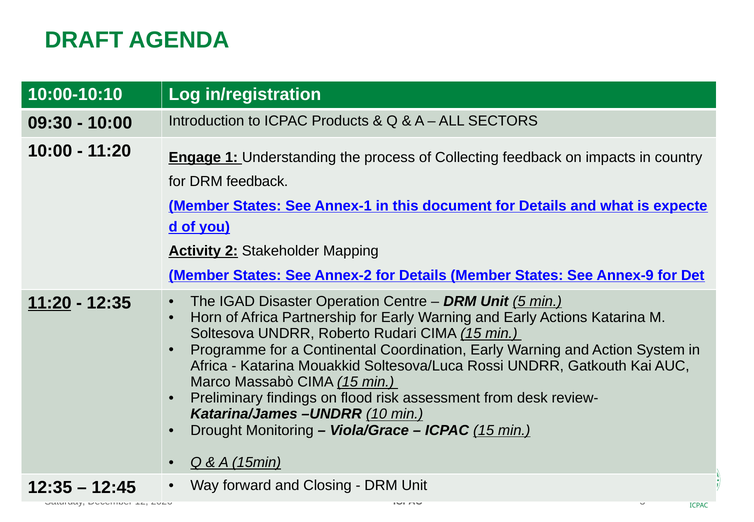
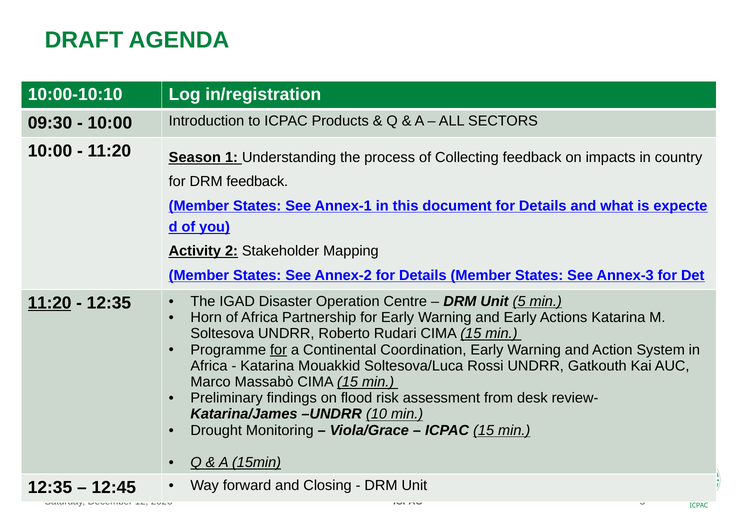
Engage: Engage -> Season
See Annex-9: Annex-9 -> Annex-3
for at (279, 350) underline: none -> present
